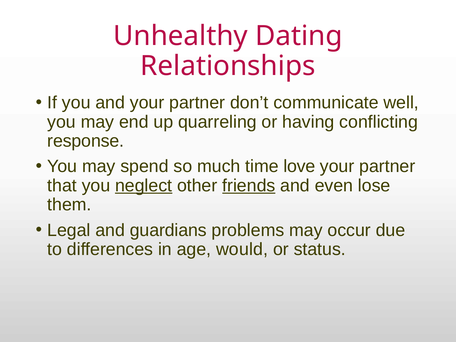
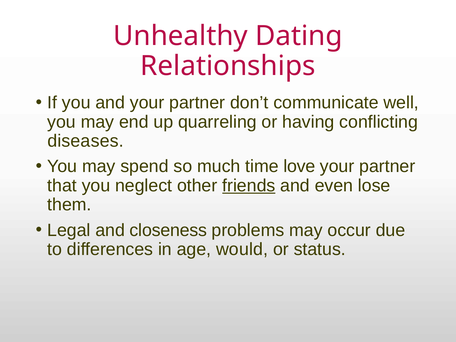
response: response -> diseases
neglect underline: present -> none
guardians: guardians -> closeness
